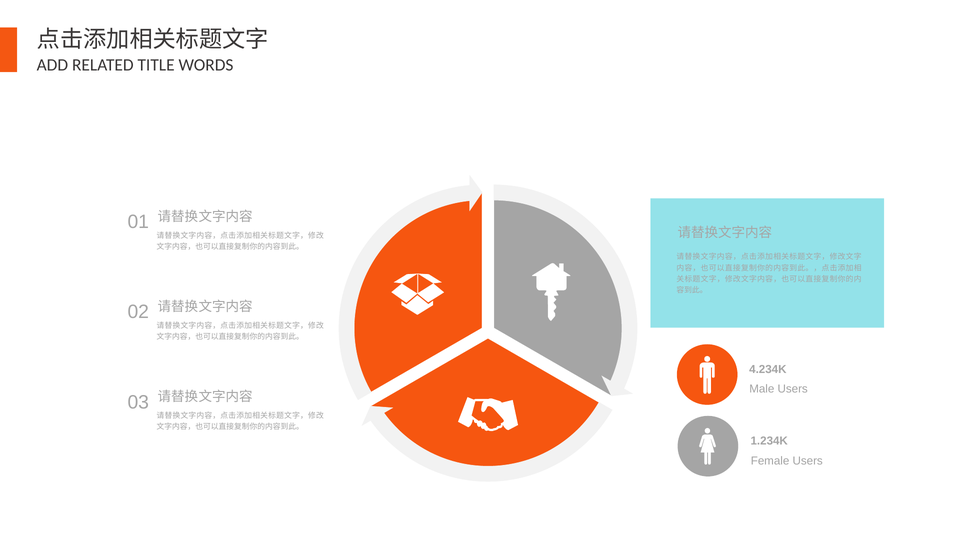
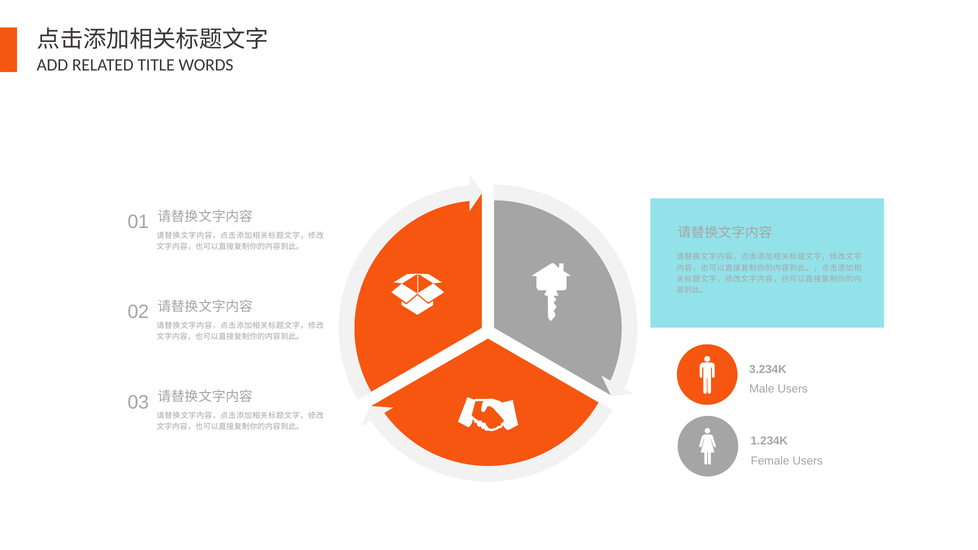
4.234K: 4.234K -> 3.234K
